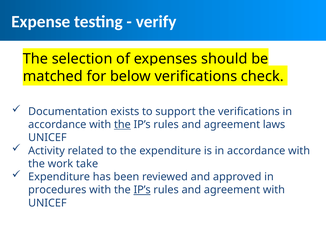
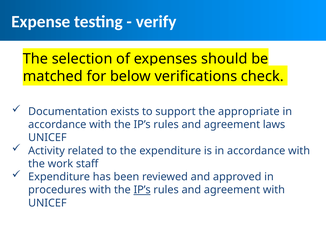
the verifications: verifications -> appropriate
the at (122, 124) underline: present -> none
take: take -> staff
